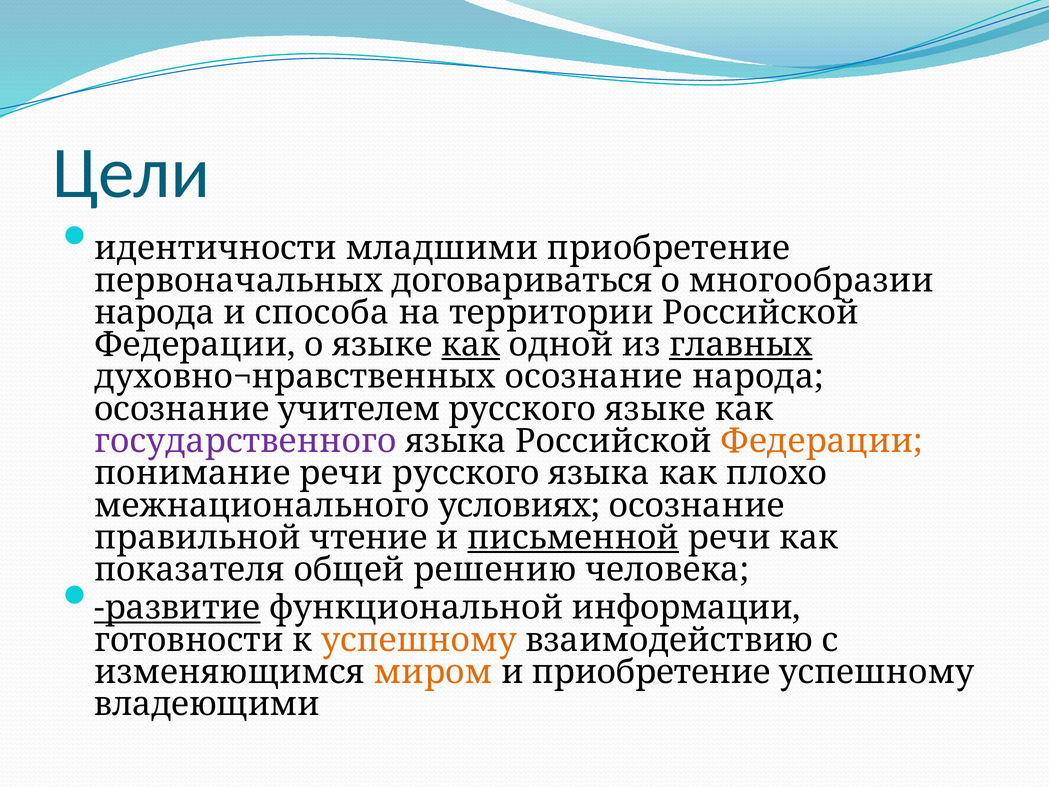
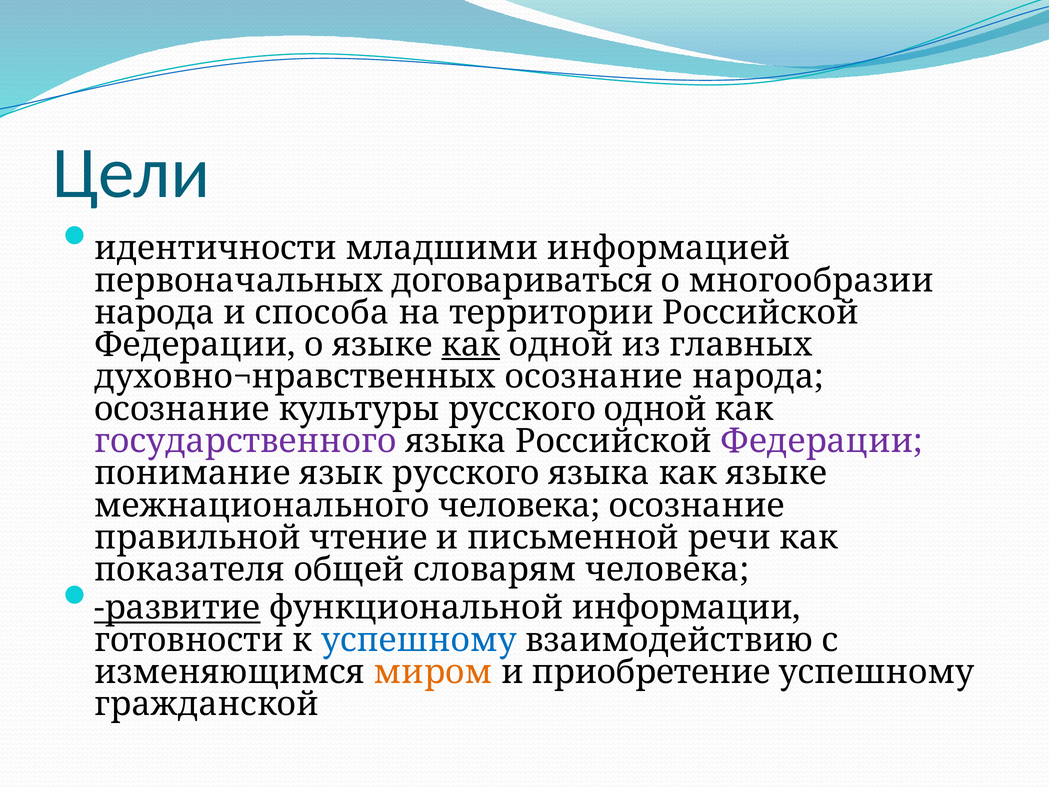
младшими приобретение: приобретение -> информацией
главных underline: present -> none
учителем: учителем -> культуры
русского языке: языке -> одной
Федерации at (822, 441) colour: orange -> purple
понимание речи: речи -> язык
как плохо: плохо -> языке
межнационального условиях: условиях -> человека
письменной underline: present -> none
решению: решению -> словарям
успешному at (419, 640) colour: orange -> blue
владеющими: владеющими -> гражданской
